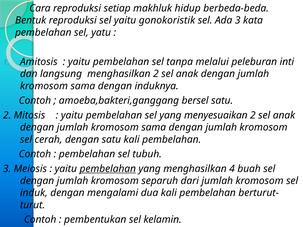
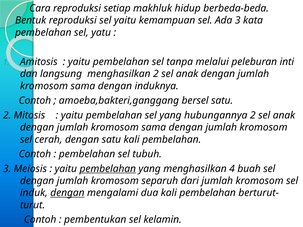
gonokoristik: gonokoristik -> kemampuan
menyesuaikan: menyesuaikan -> hubungannya
dengan at (67, 193) underline: none -> present
